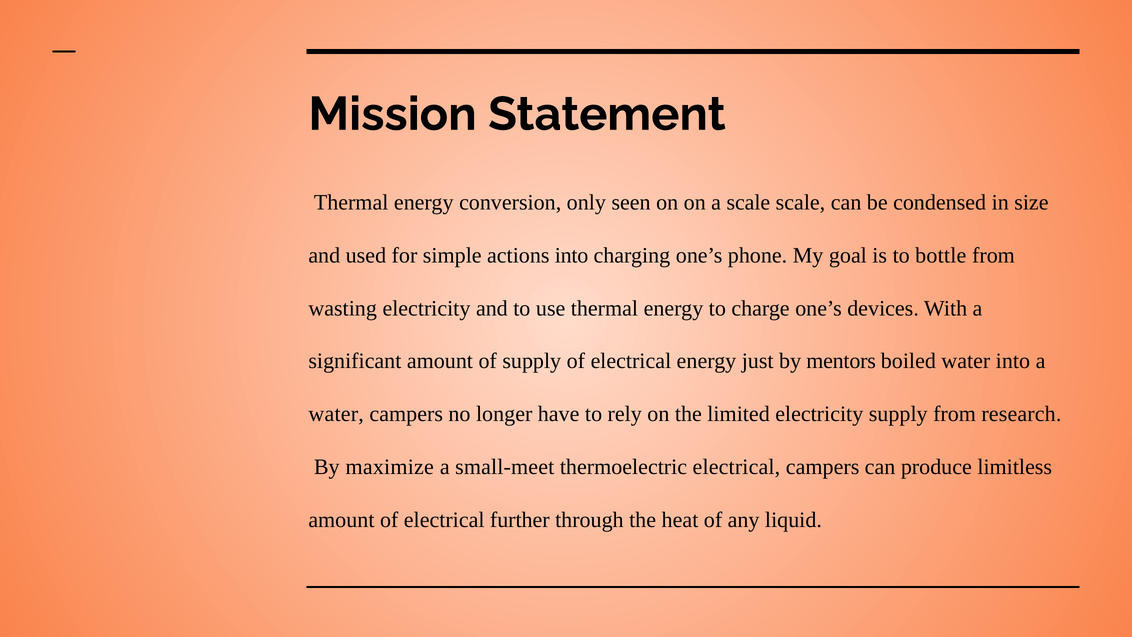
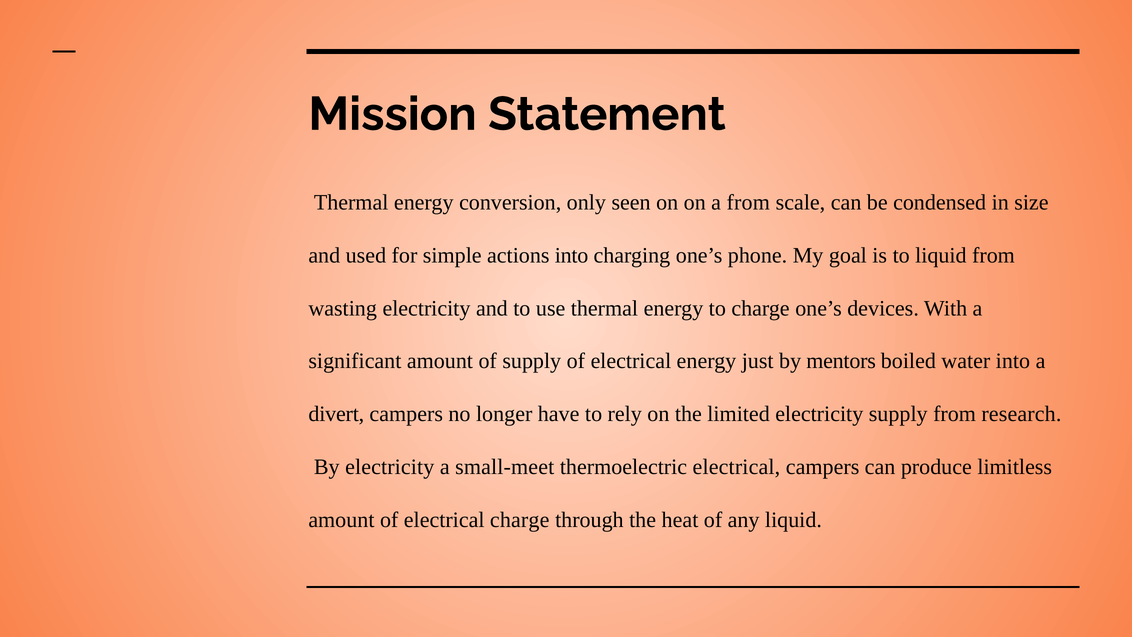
a scale: scale -> from
to bottle: bottle -> liquid
water at (336, 414): water -> divert
By maximize: maximize -> electricity
electrical further: further -> charge
